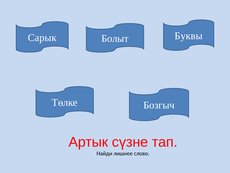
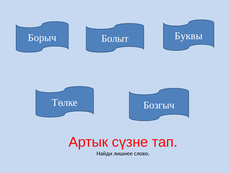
Сарык: Сарык -> Борыч
